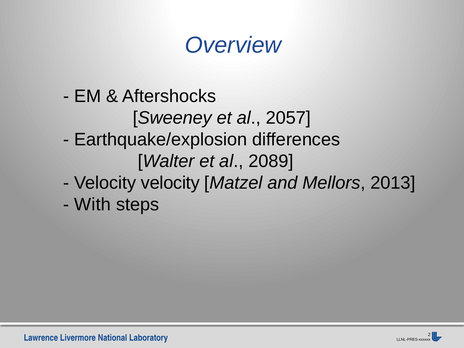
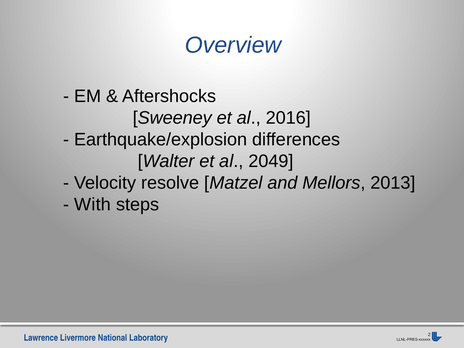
2057: 2057 -> 2016
2089: 2089 -> 2049
Velocity velocity: velocity -> resolve
